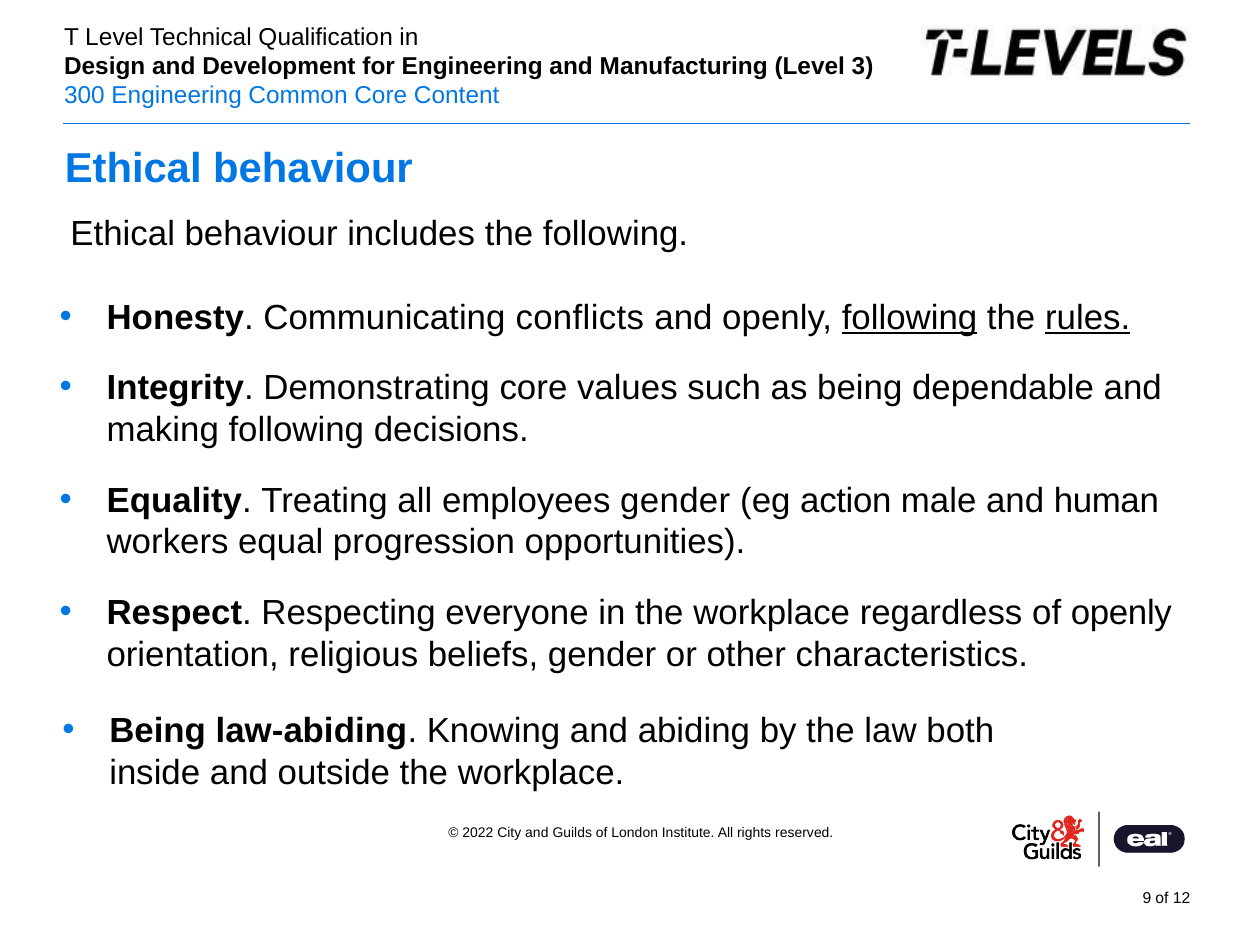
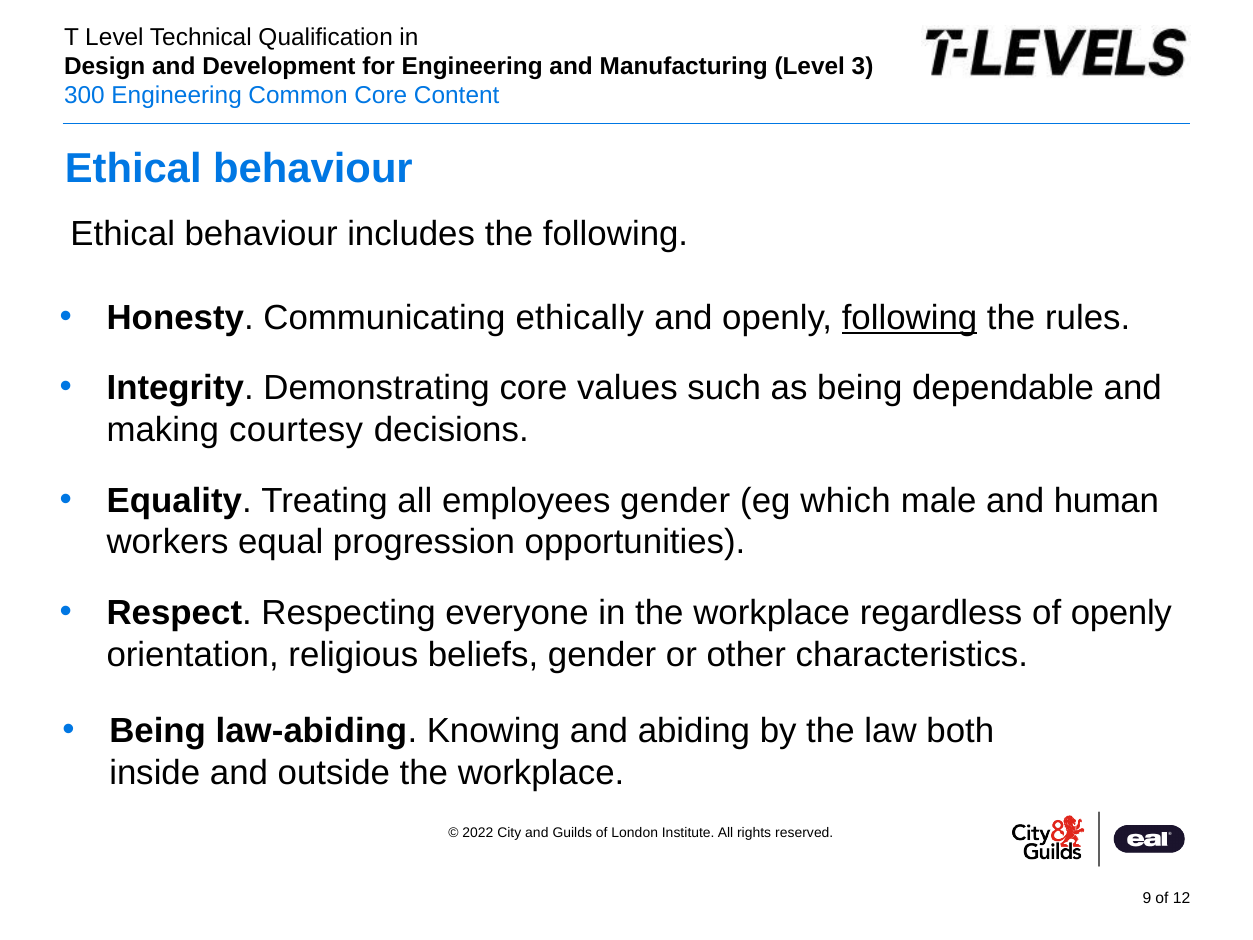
conflicts: conflicts -> ethically
rules underline: present -> none
making following: following -> courtesy
action: action -> which
